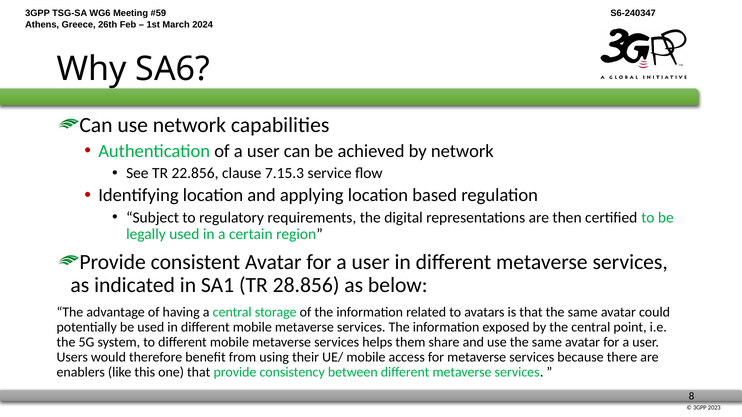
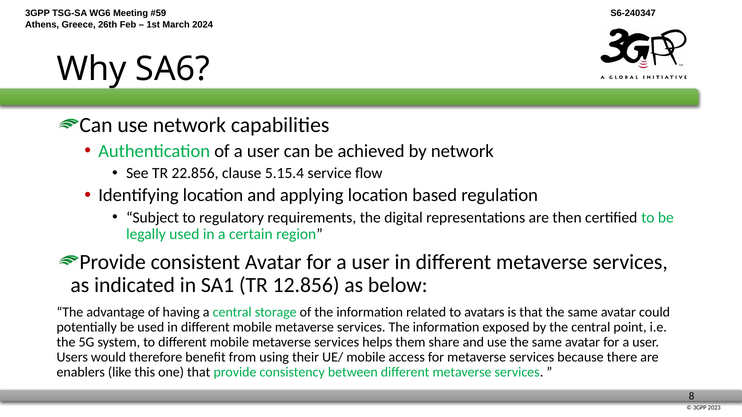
7.15.3: 7.15.3 -> 5.15.4
28.856: 28.856 -> 12.856
